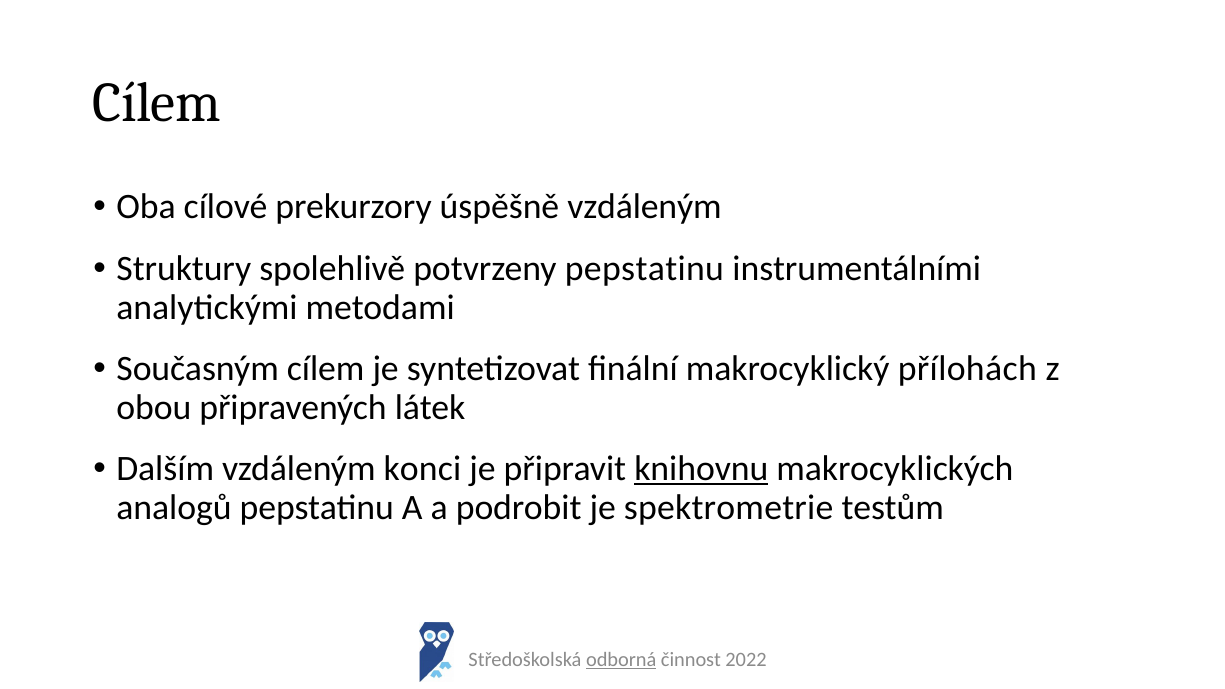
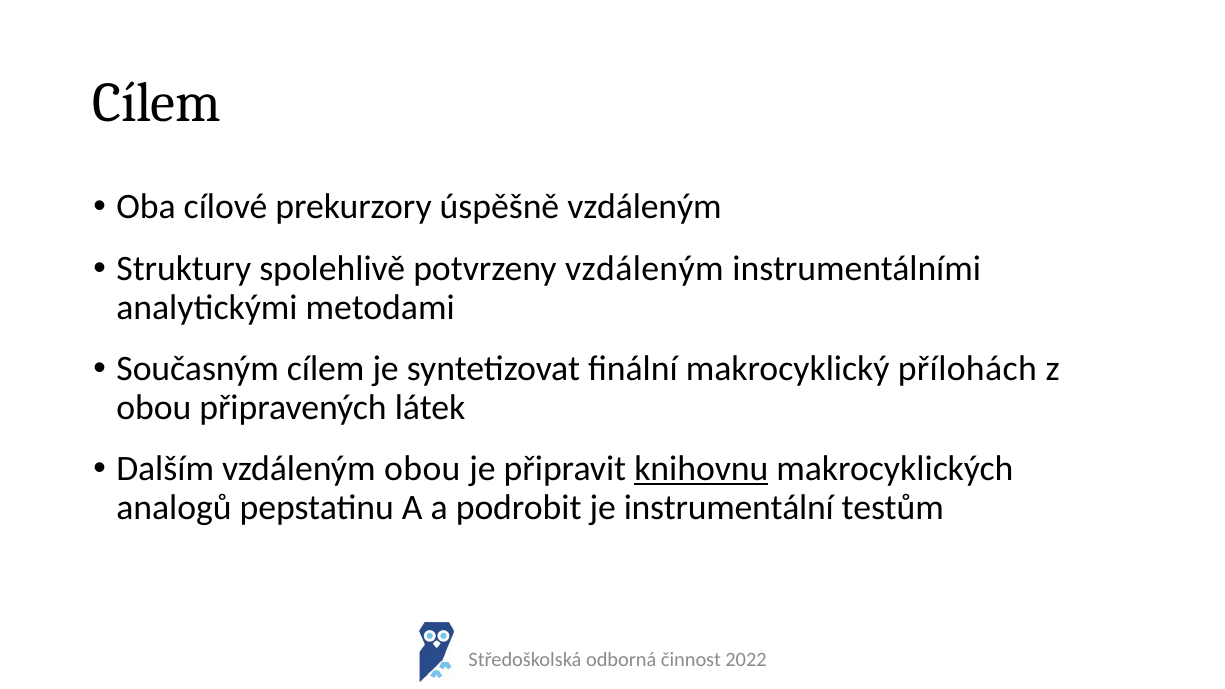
potvrzeny pepstatinu: pepstatinu -> vzdáleným
vzdáleným konci: konci -> obou
spektrometrie: spektrometrie -> instrumentální
odborná underline: present -> none
